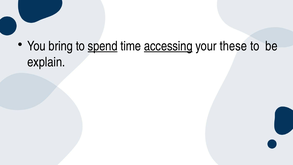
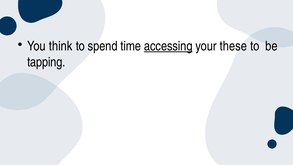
bring: bring -> think
spend underline: present -> none
explain: explain -> tapping
